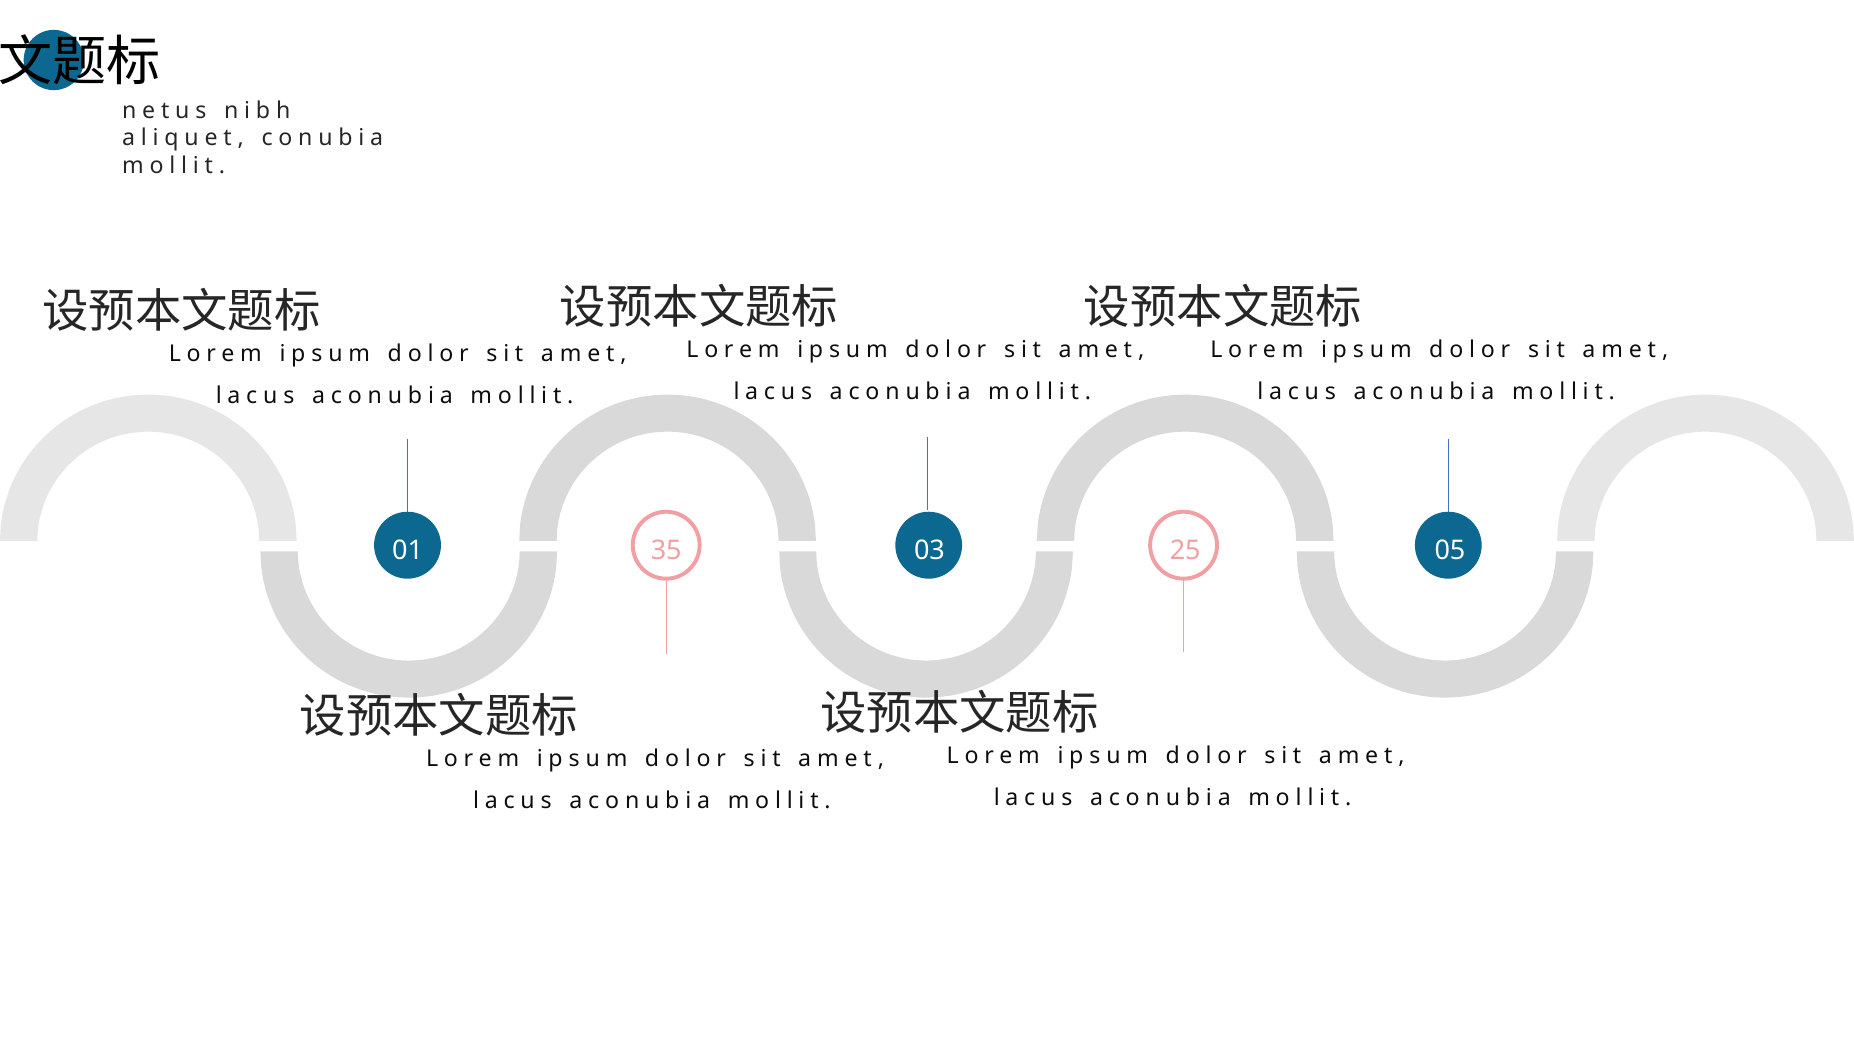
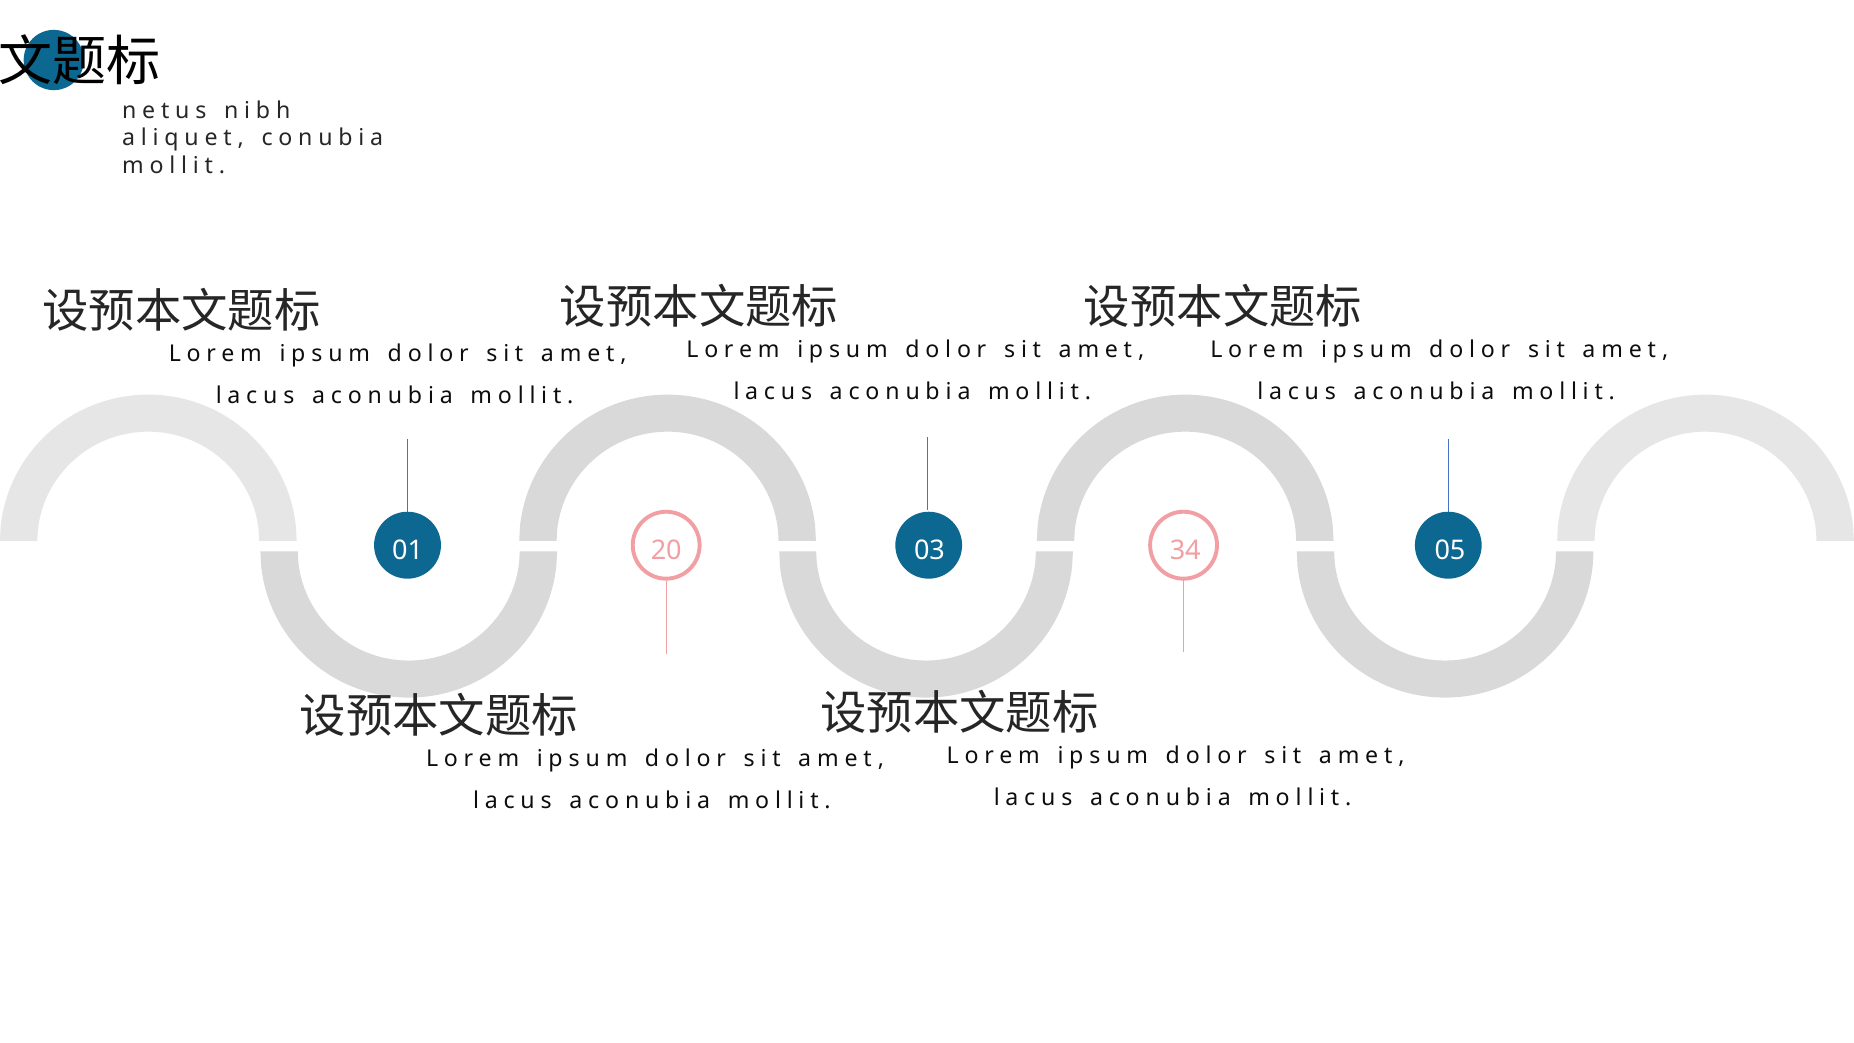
35: 35 -> 20
25: 25 -> 34
